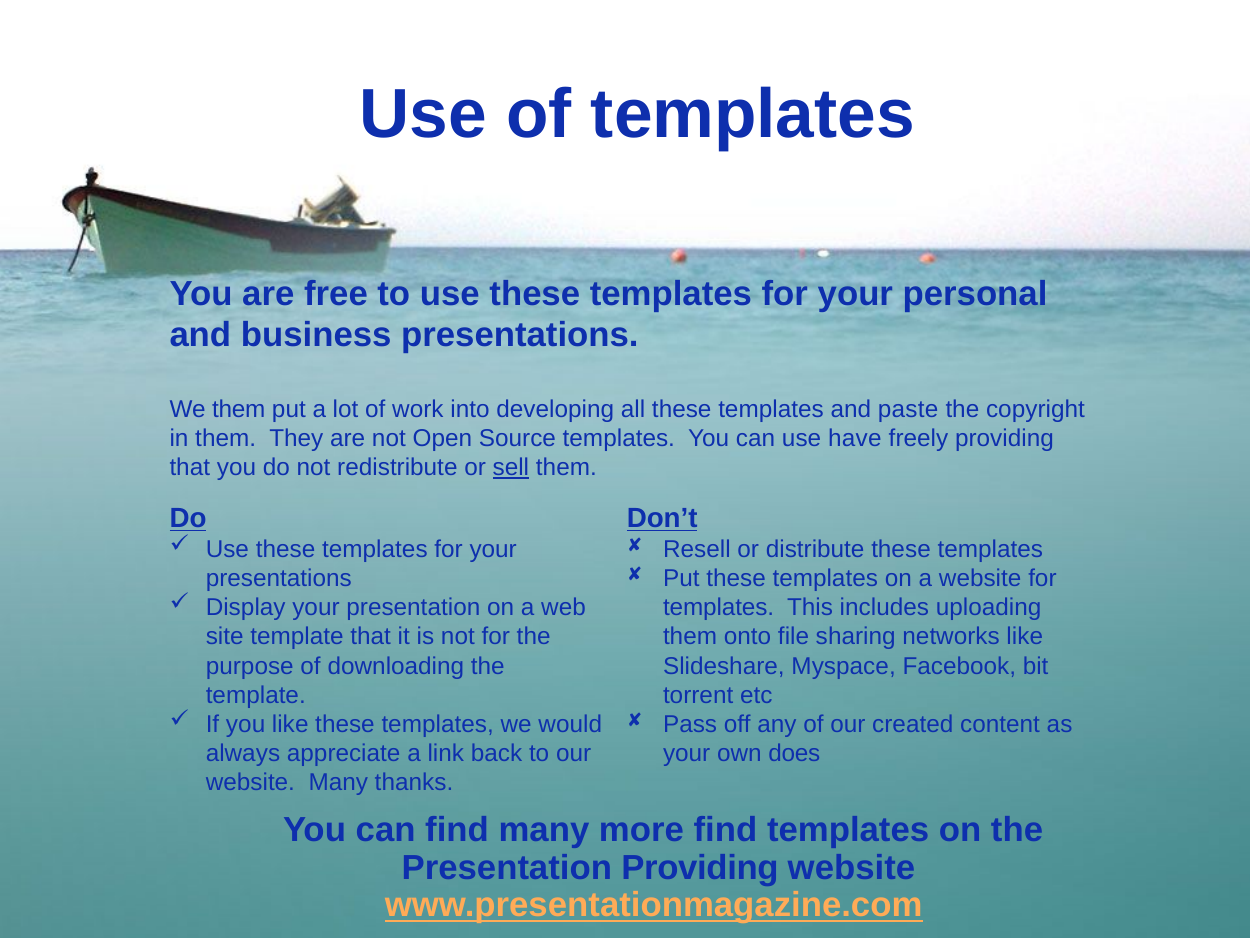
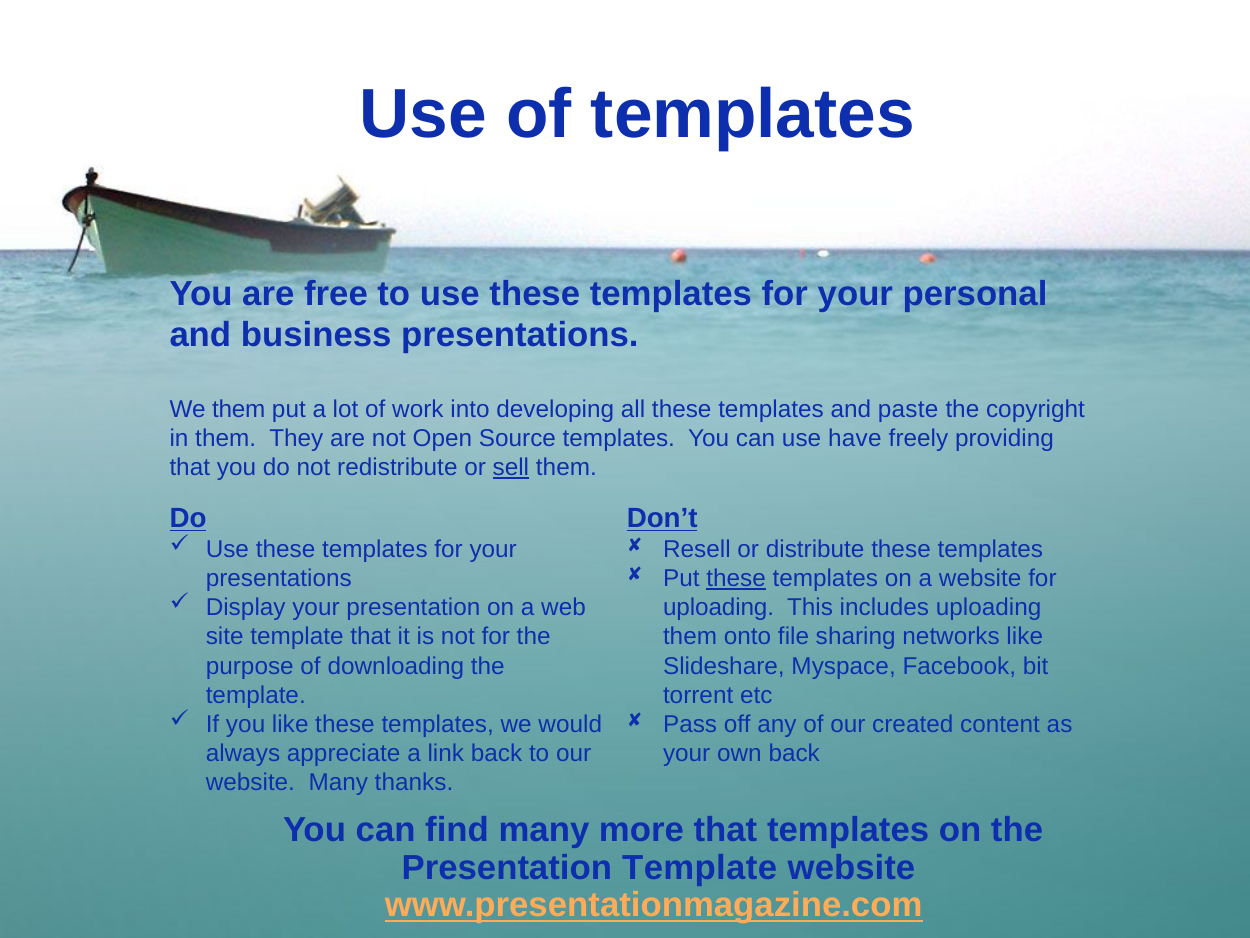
these at (736, 578) underline: none -> present
templates at (719, 607): templates -> uploading
own does: does -> back
more find: find -> that
Presentation Providing: Providing -> Template
